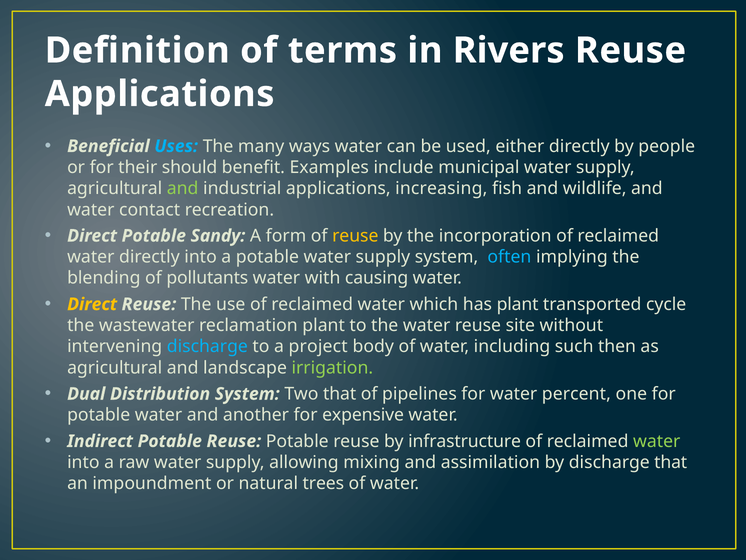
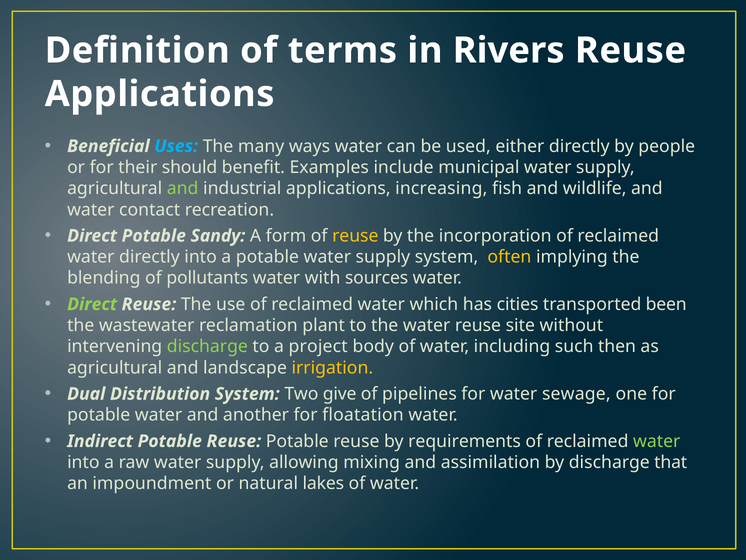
often colour: light blue -> yellow
causing: causing -> sources
Direct at (92, 304) colour: yellow -> light green
has plant: plant -> cities
cycle: cycle -> been
discharge at (207, 346) colour: light blue -> light green
irrigation colour: light green -> yellow
Two that: that -> give
percent: percent -> sewage
expensive: expensive -> floatation
infrastructure: infrastructure -> requirements
trees: trees -> lakes
